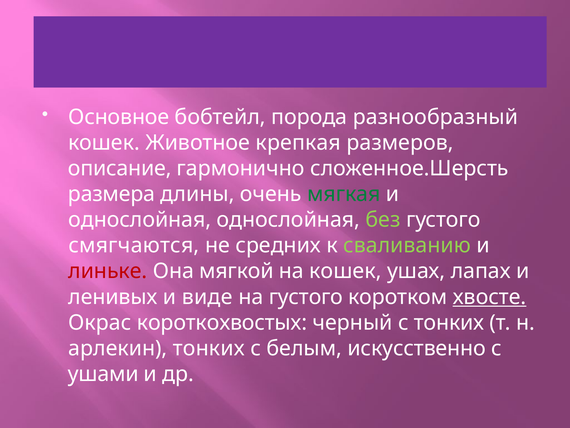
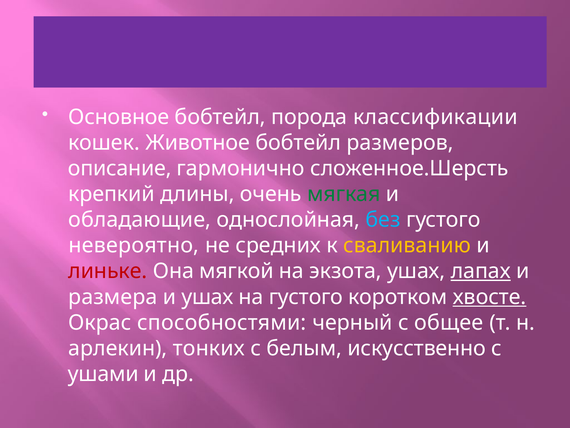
разнообразный: разнообразный -> классификации
Животное крепкая: крепкая -> бобтейл
размера: размера -> крепкий
однослойная at (140, 220): однослойная -> обладающие
без colour: light green -> light blue
смягчаются: смягчаются -> невероятно
сваливанию colour: light green -> yellow
на кошек: кошек -> экзота
лапах underline: none -> present
ленивых: ленивых -> размера
и виде: виде -> ушах
короткохвостых: короткохвостых -> способностями
с тонких: тонких -> общее
